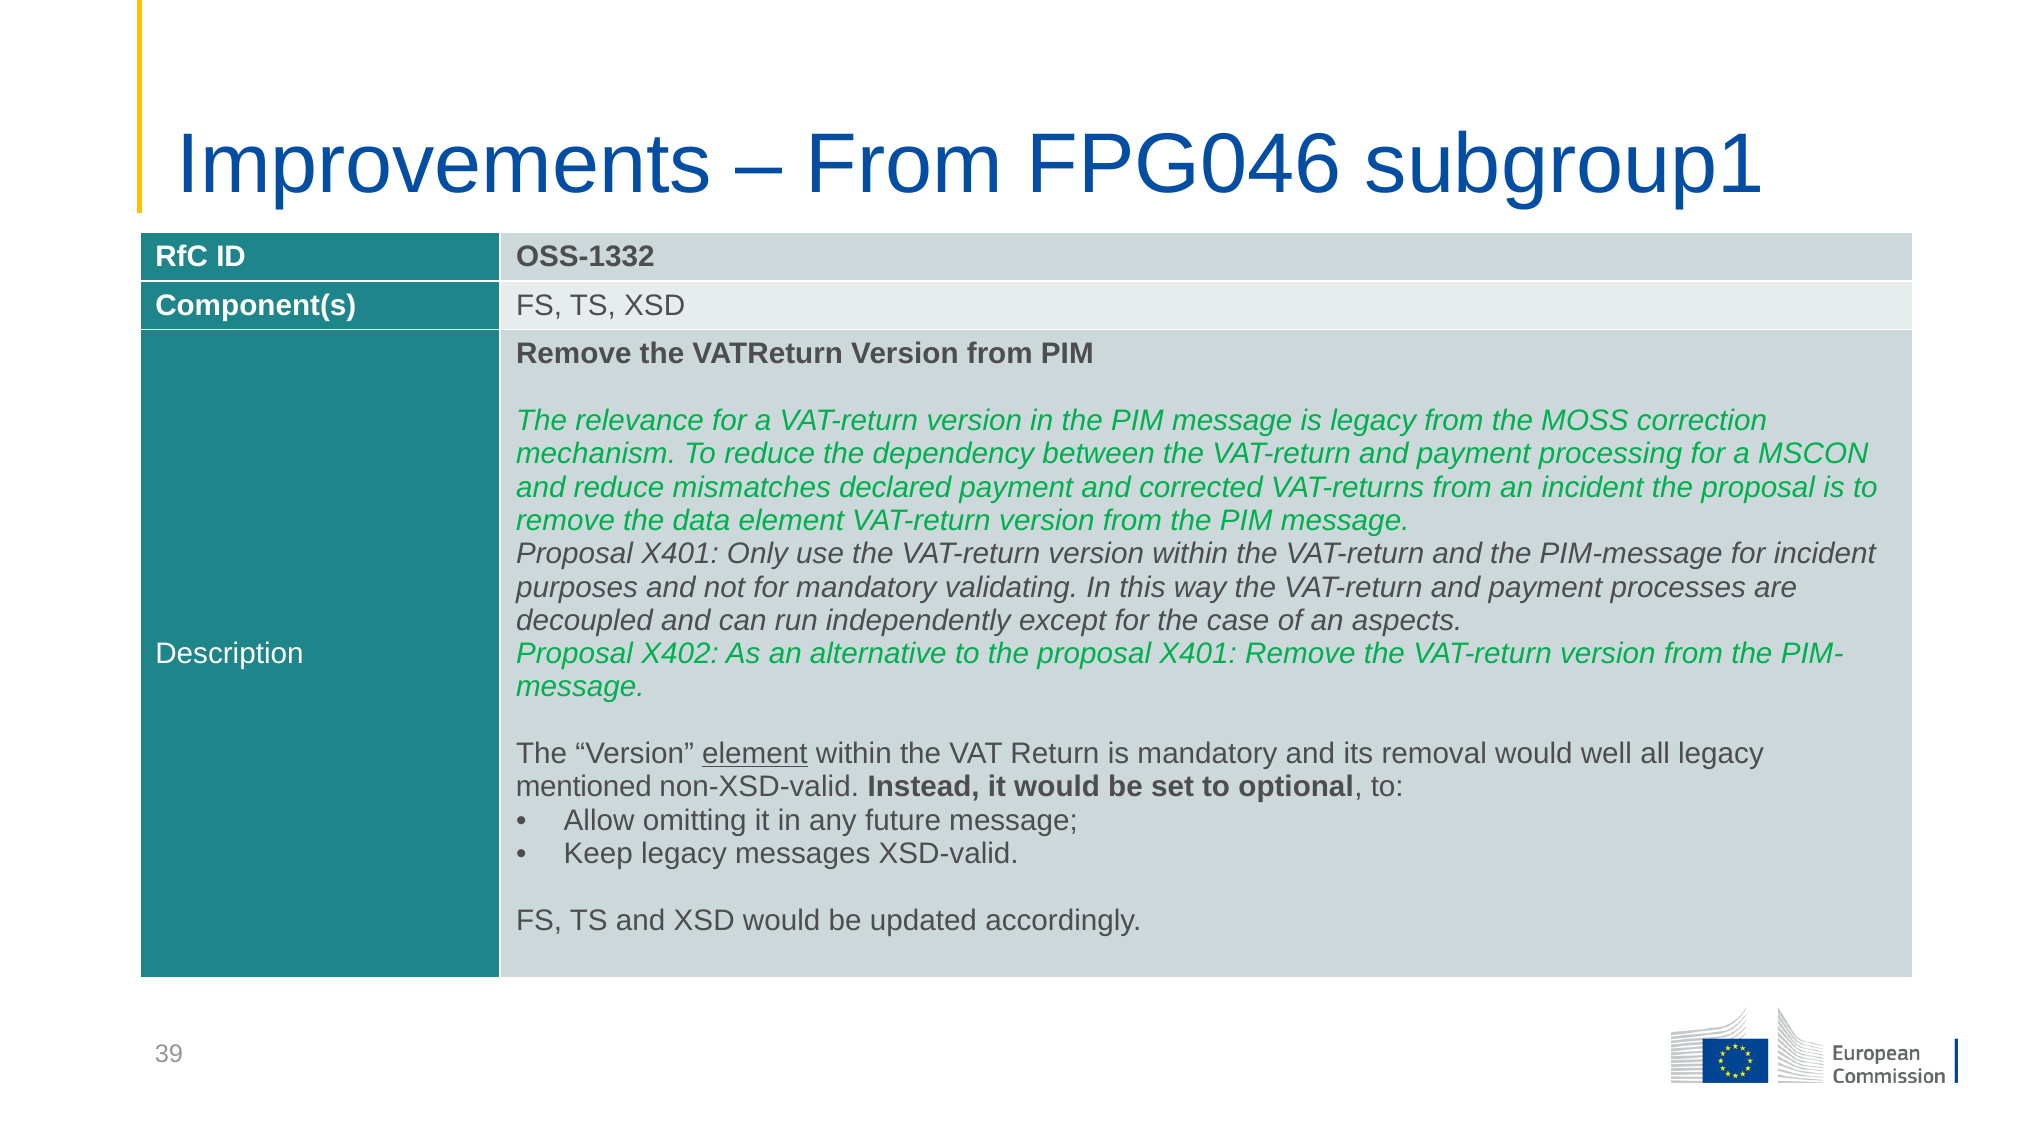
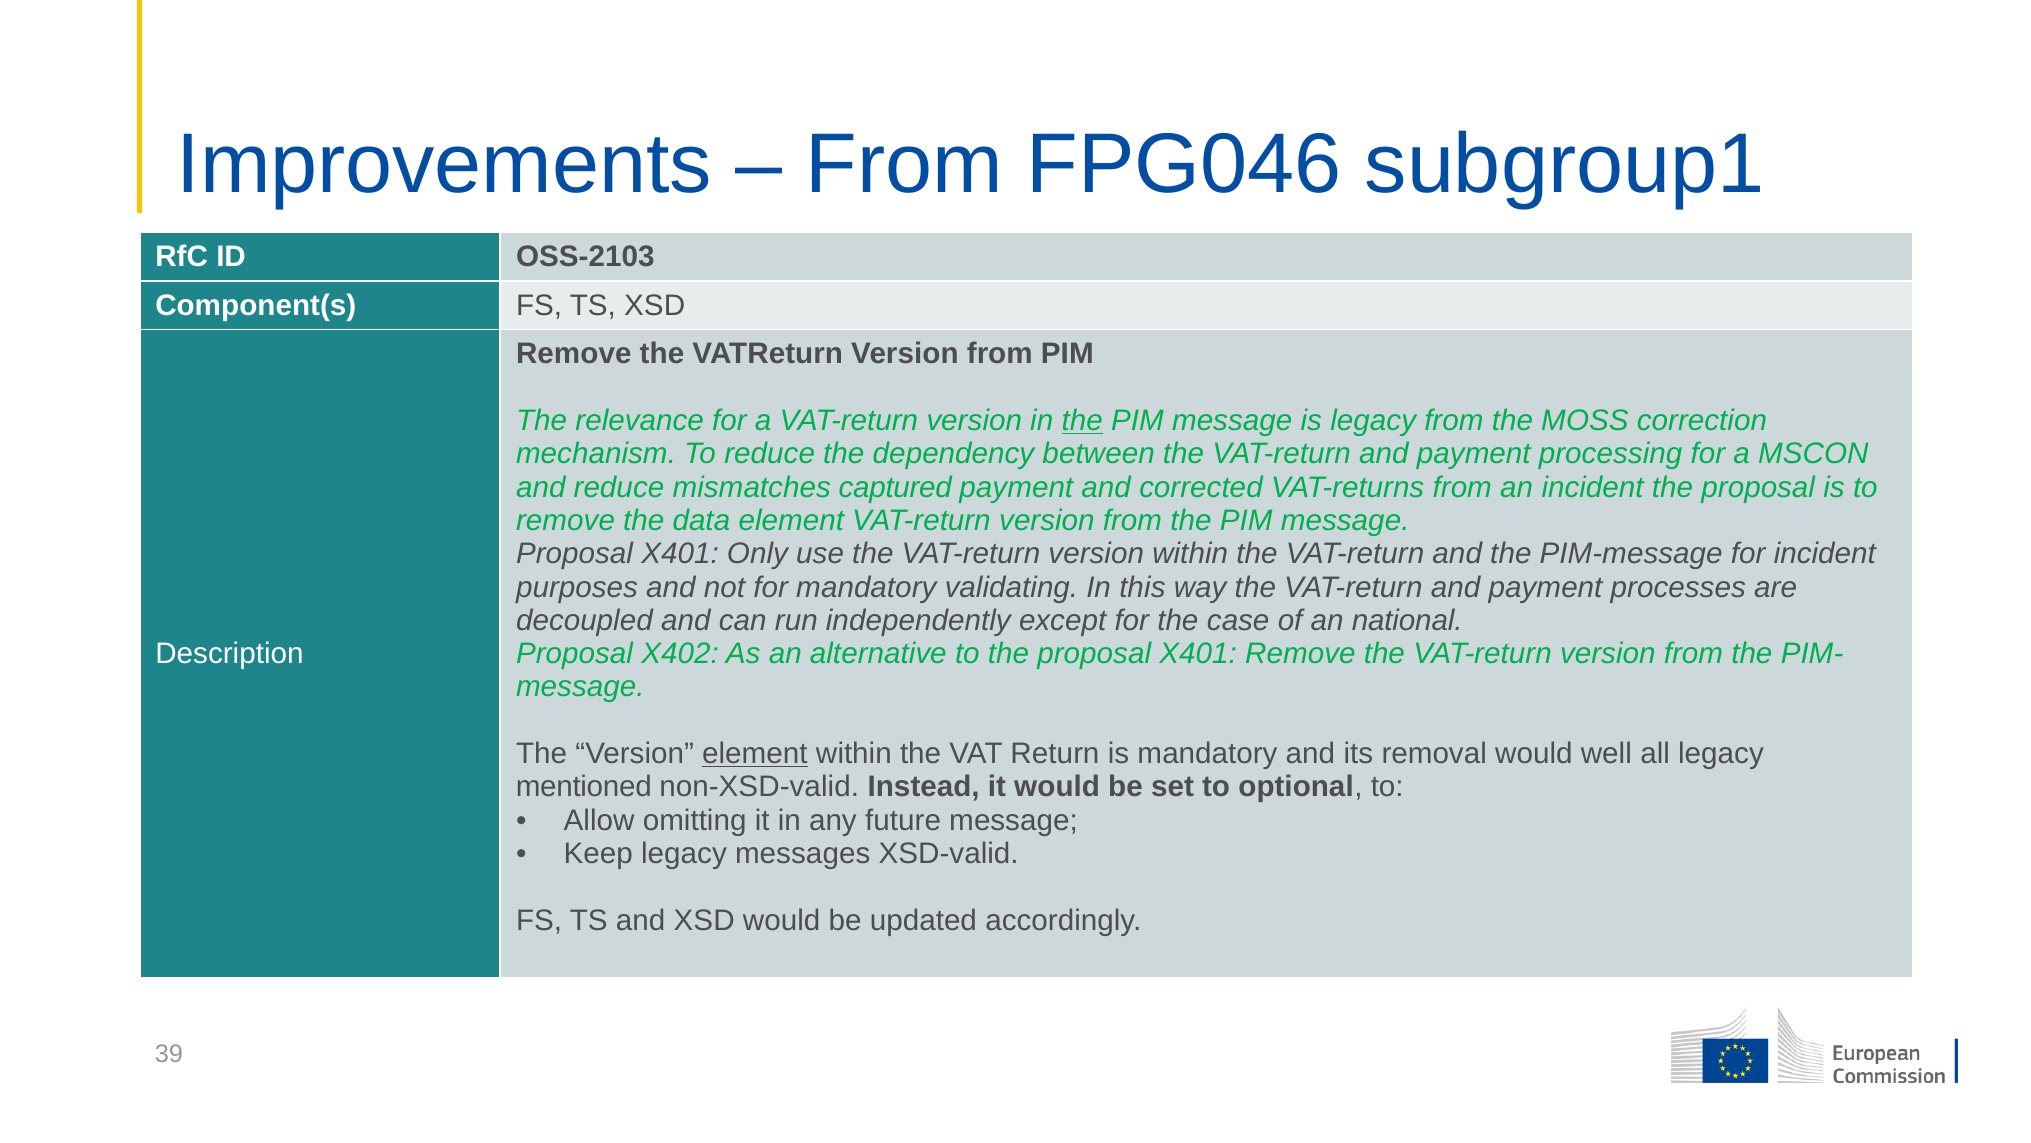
OSS-1332: OSS-1332 -> OSS-2103
the at (1082, 421) underline: none -> present
declared: declared -> captured
aspects: aspects -> national
